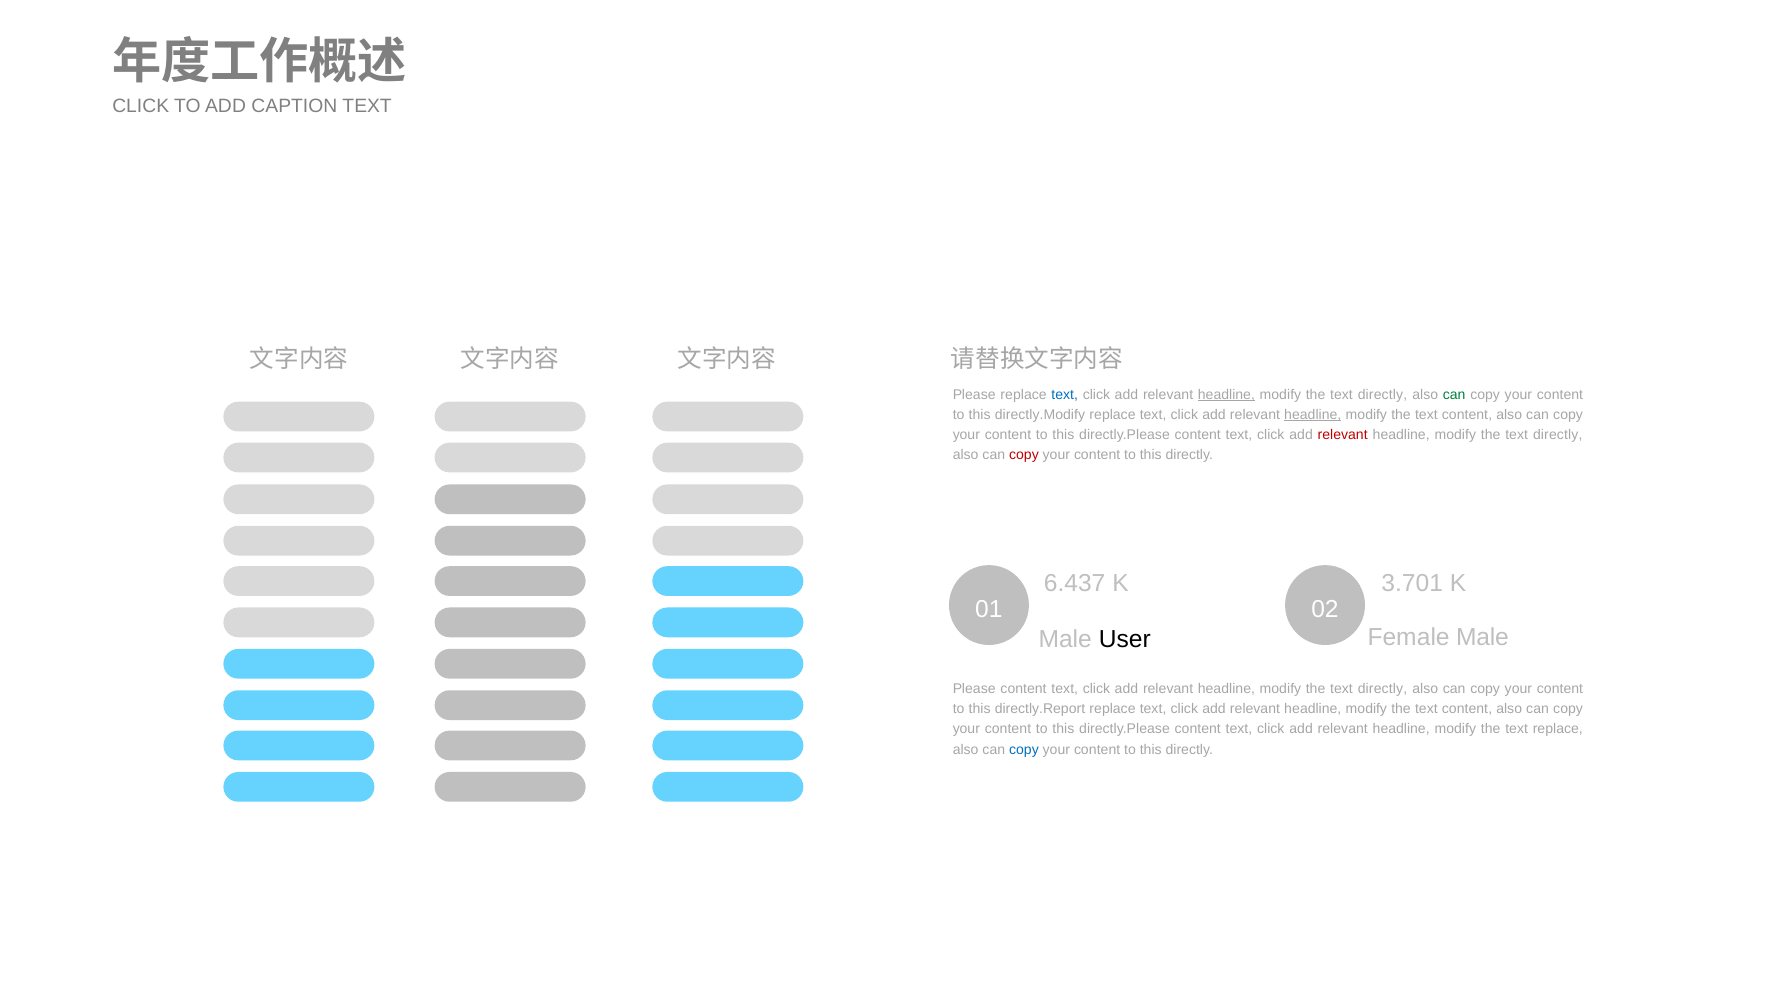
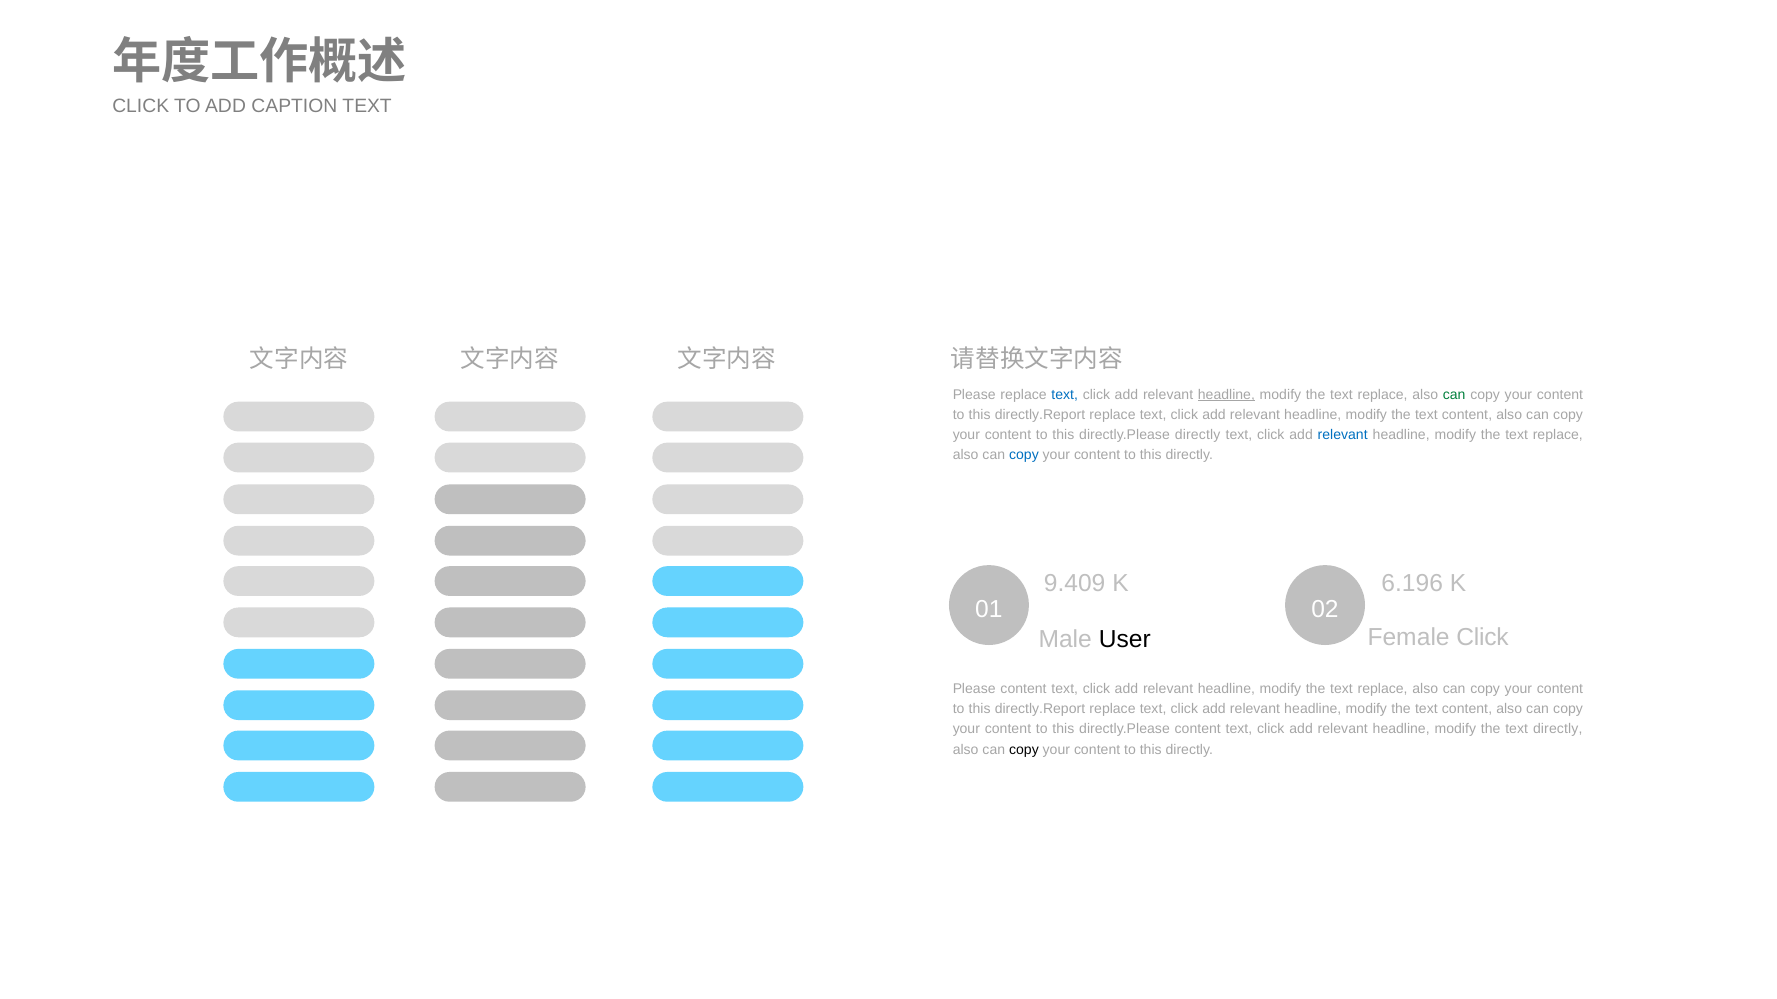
directly at (1382, 395): directly -> replace
directly.Modify at (1040, 415): directly.Modify -> directly.Report
headline at (1313, 415) underline: present -> none
content at (1198, 435): content -> directly
relevant at (1343, 435) colour: red -> blue
directly at (1558, 435): directly -> replace
copy at (1024, 455) colour: red -> blue
6.437: 6.437 -> 9.409
3.701: 3.701 -> 6.196
Female Male: Male -> Click
directly at (1382, 689): directly -> replace
text replace: replace -> directly
copy at (1024, 750) colour: blue -> black
